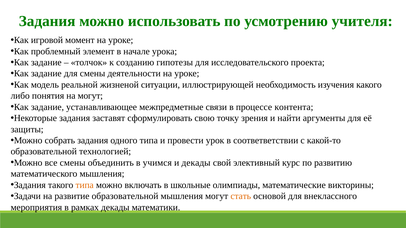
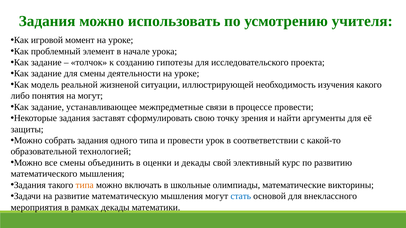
процессе контента: контента -> провести
учимся: учимся -> оценки
развитие образовательной: образовательной -> математическую
стать colour: orange -> blue
